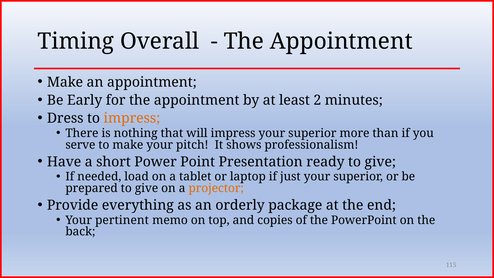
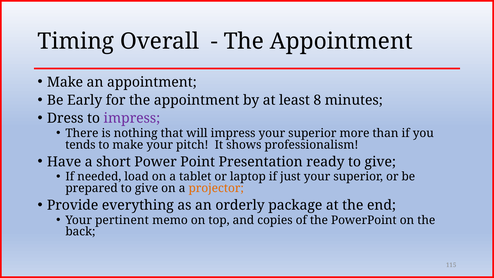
2: 2 -> 8
impress at (132, 118) colour: orange -> purple
serve: serve -> tends
